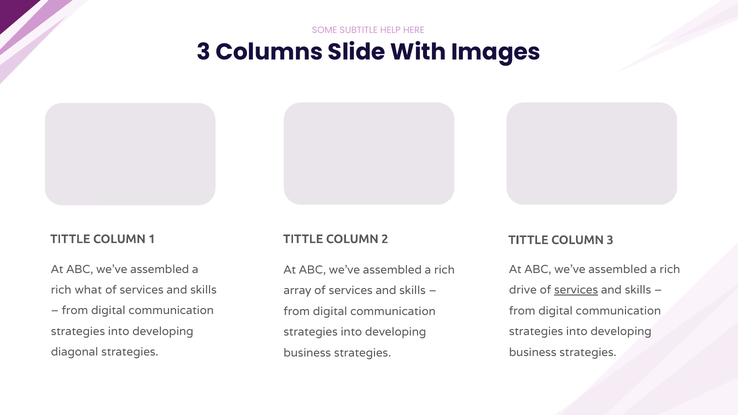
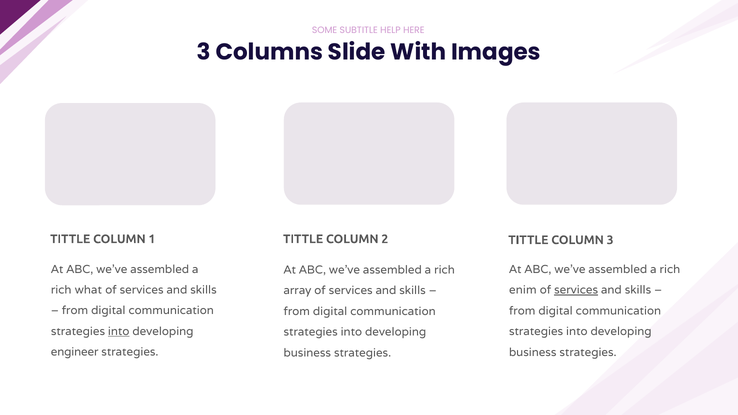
drive: drive -> enim
into at (119, 332) underline: none -> present
diagonal: diagonal -> engineer
